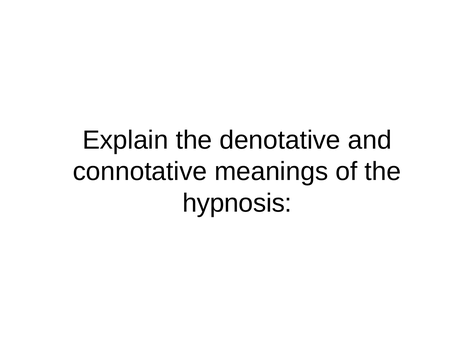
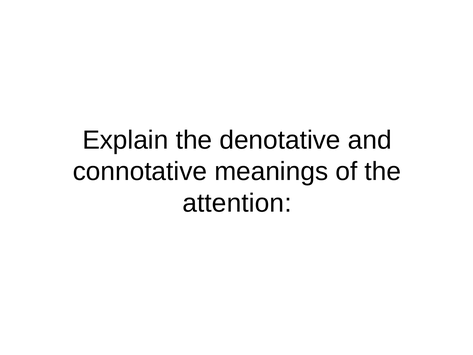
hypnosis: hypnosis -> attention
